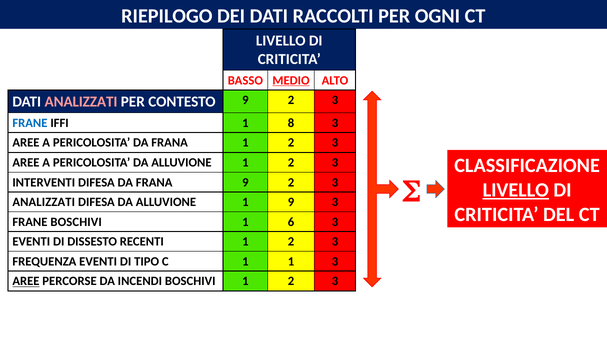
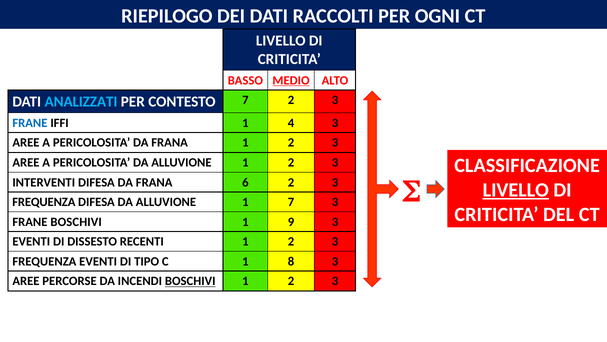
ANALIZZATI at (81, 102) colour: pink -> light blue
CONTESTO 9: 9 -> 7
8: 8 -> 4
FRANA 9: 9 -> 6
ANALIZZATI at (44, 202): ANALIZZATI -> FREQUENZA
1 9: 9 -> 7
6: 6 -> 9
1 1: 1 -> 8
AREE at (26, 281) underline: present -> none
BOSCHIVI at (190, 281) underline: none -> present
